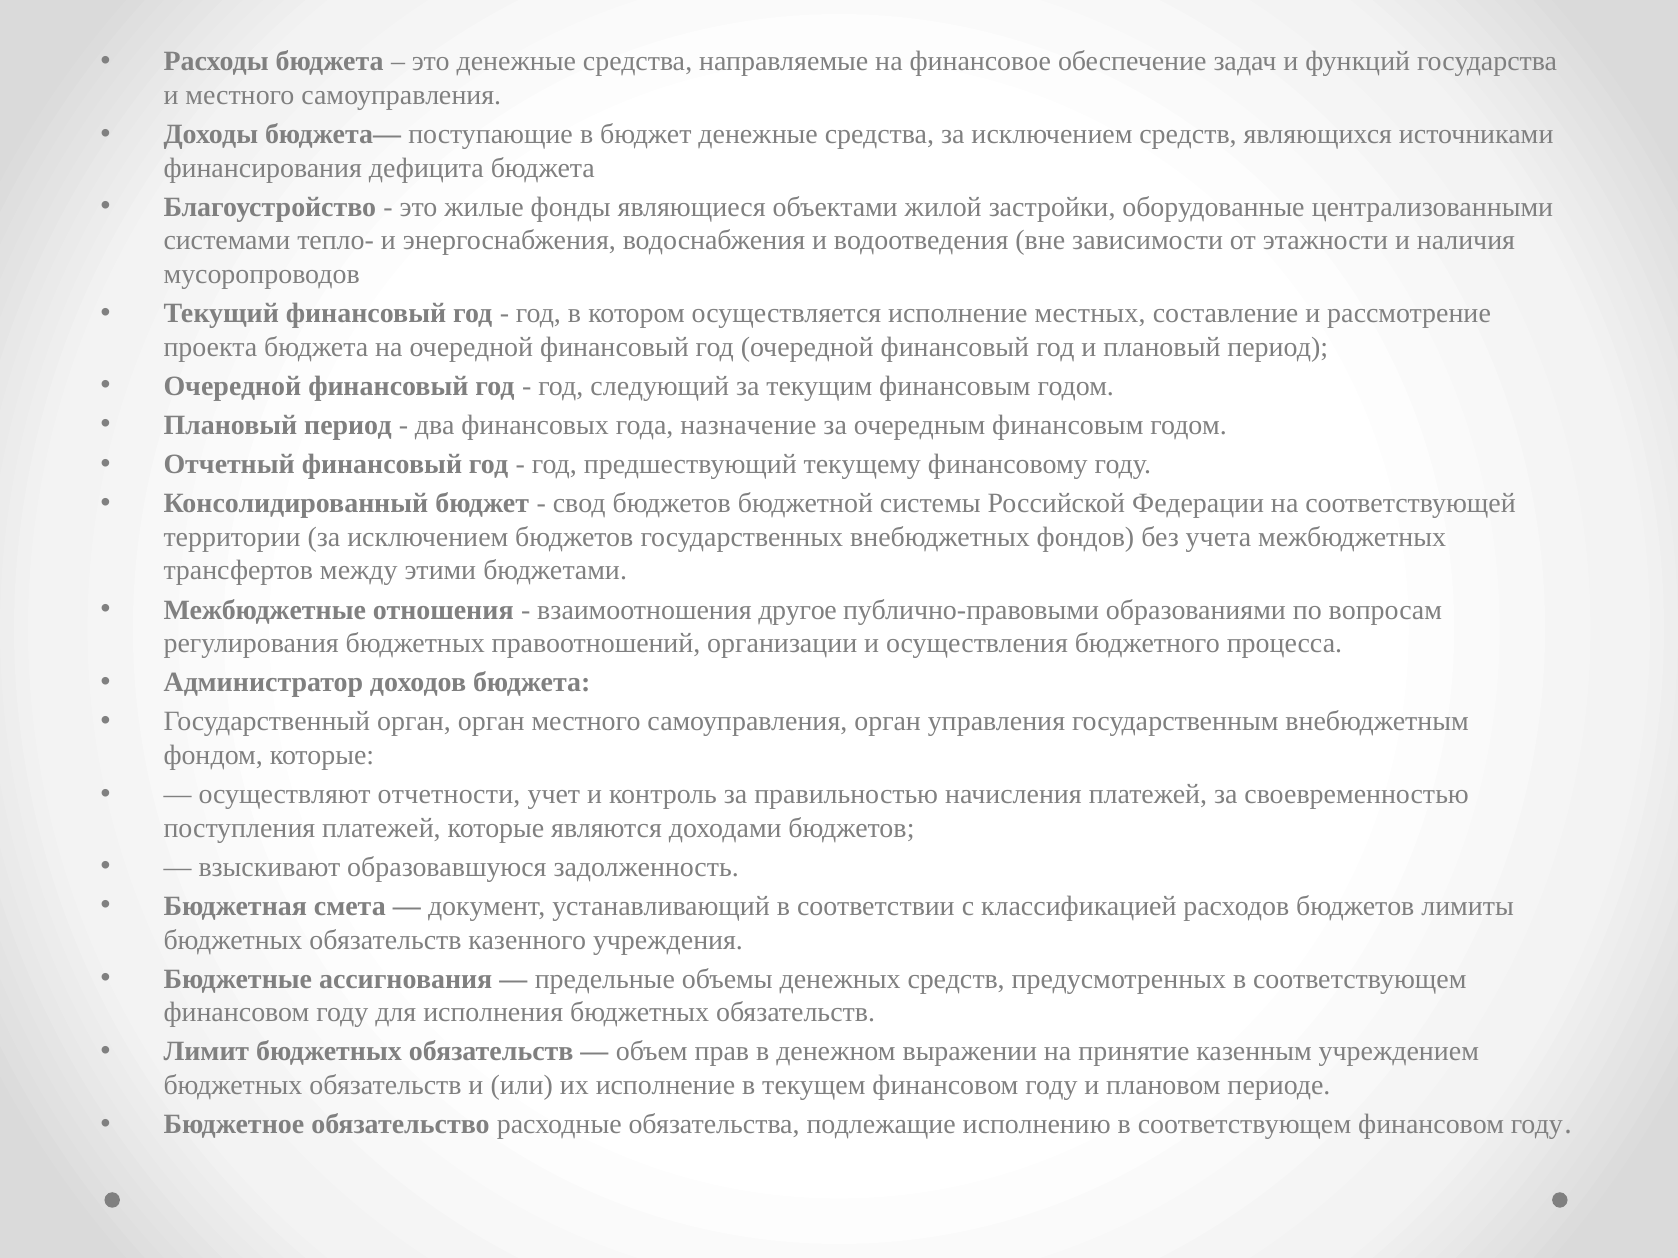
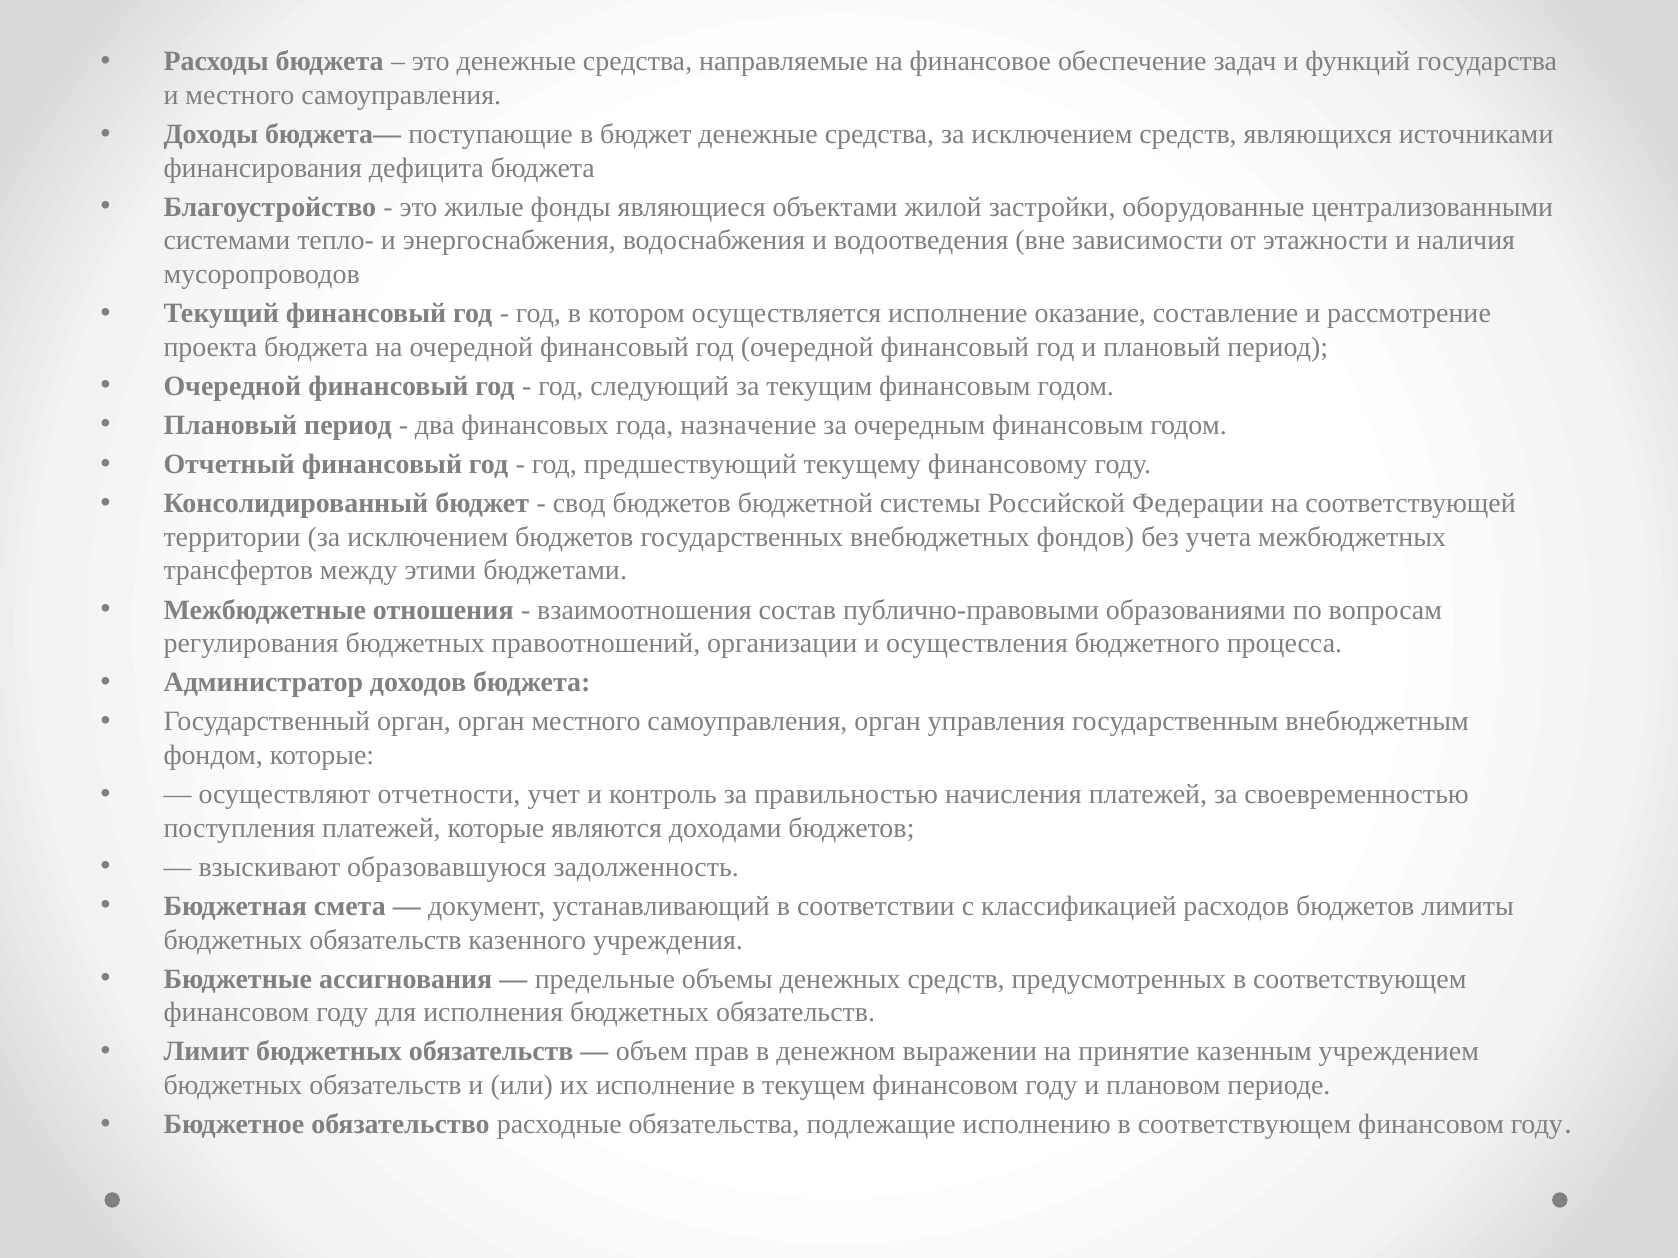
местных: местных -> оказание
другое: другое -> состав
